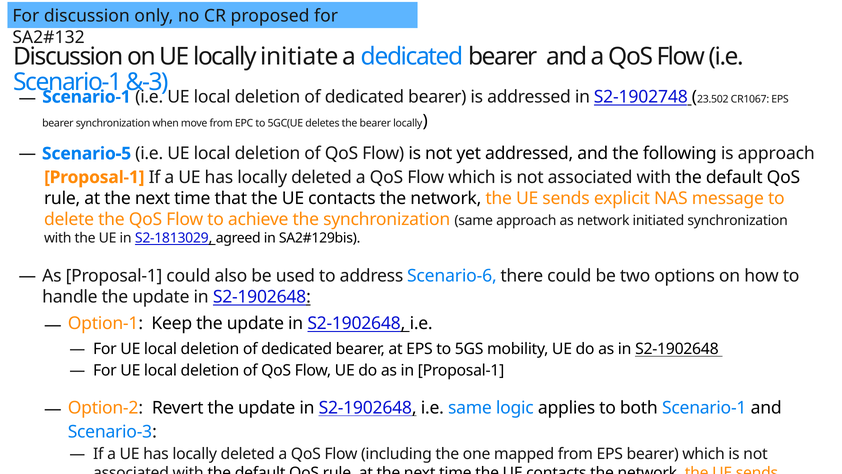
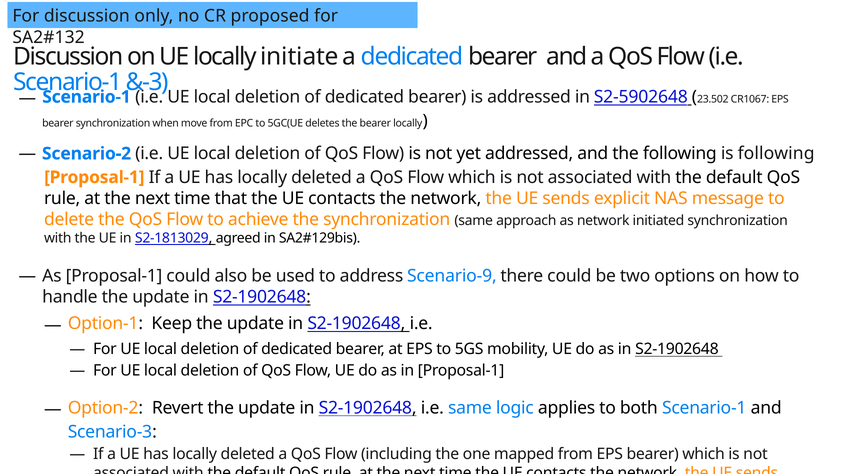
S2-1902748: S2-1902748 -> S2-5902648
Scenario-5: Scenario-5 -> Scenario-2
is approach: approach -> following
Scenario-6: Scenario-6 -> Scenario-9
